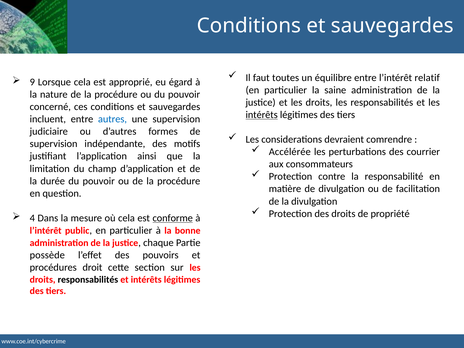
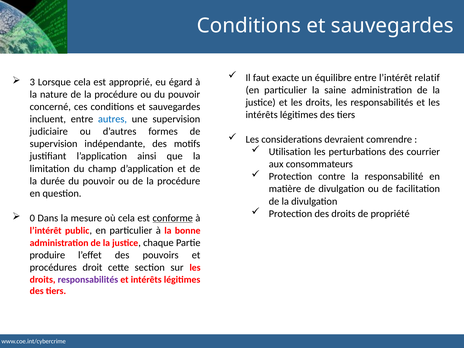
toutes: toutes -> exacte
9: 9 -> 3
intérêts at (262, 115) underline: present -> none
Accélérée: Accélérée -> Utilisation
4: 4 -> 0
possède: possède -> produire
responsabilités at (88, 279) colour: black -> purple
